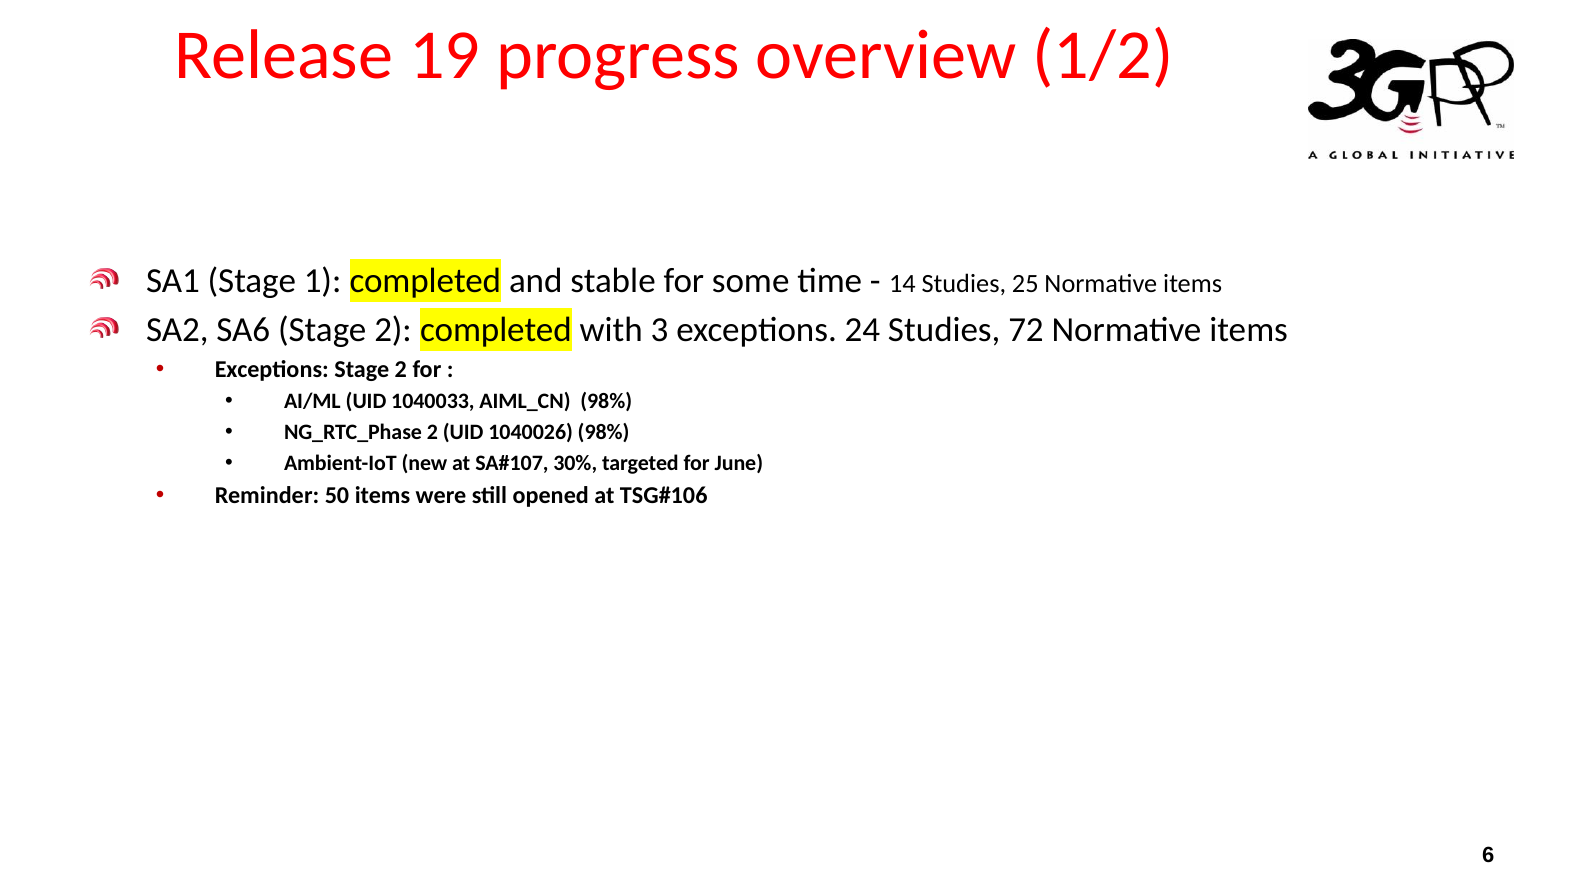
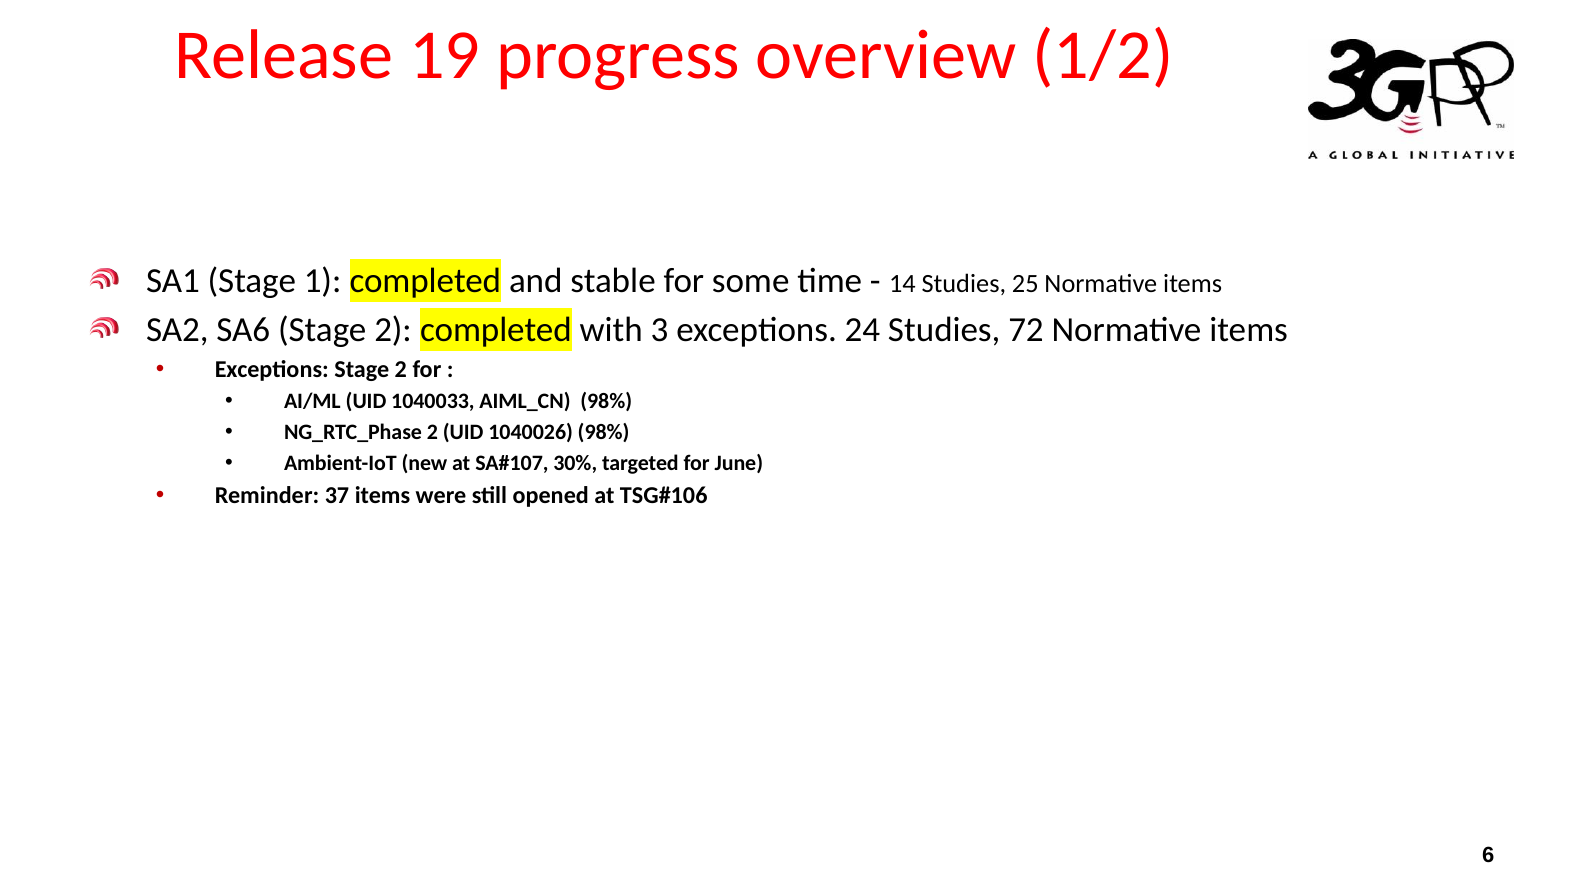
50: 50 -> 37
